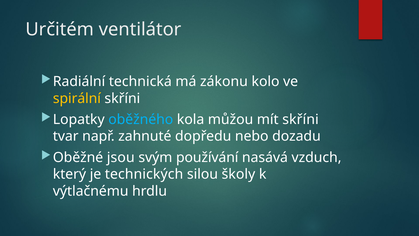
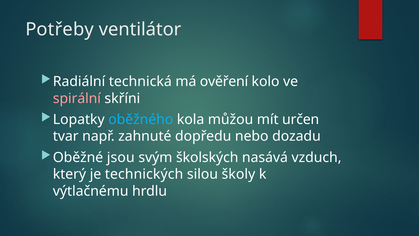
Určitém: Určitém -> Potřeby
zákonu: zákonu -> ověření
spirální colour: yellow -> pink
mít skříni: skříni -> určen
používání: používání -> školských
